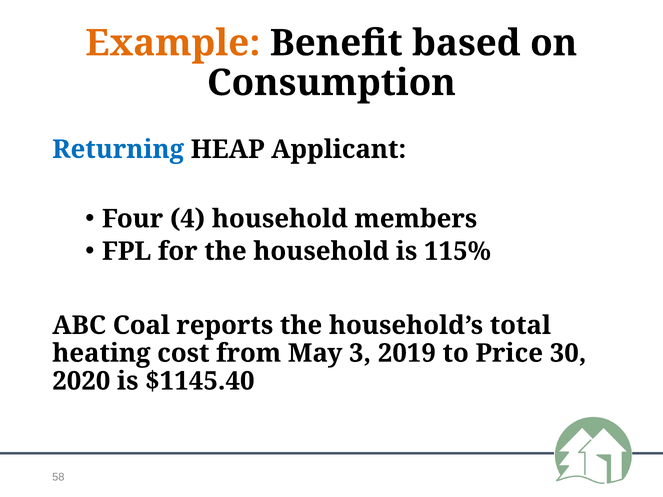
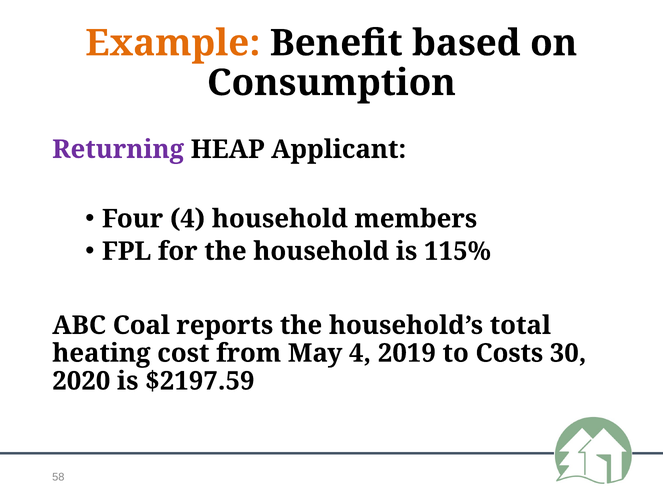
Returning colour: blue -> purple
May 3: 3 -> 4
Price: Price -> Costs
$1145.40: $1145.40 -> $2197.59
